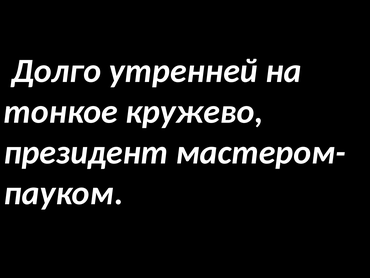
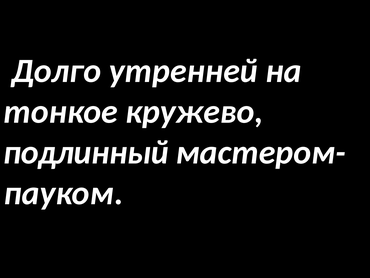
президент: президент -> подлинный
